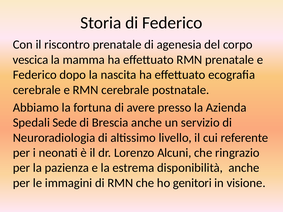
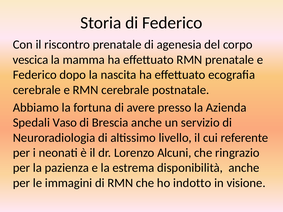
Sede: Sede -> Vaso
genitori: genitori -> indotto
